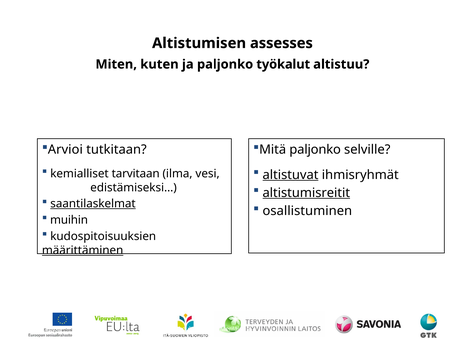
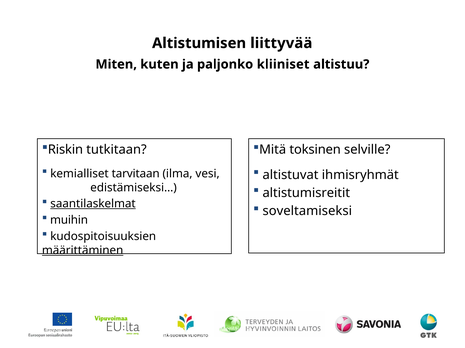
assesses: assesses -> liittyvää
työkalut: työkalut -> kliiniset
Arvioi: Arvioi -> Riskin
Mitä paljonko: paljonko -> toksinen
altistuvat underline: present -> none
altistumisreitit underline: present -> none
osallistuminen: osallistuminen -> soveltamiseksi
